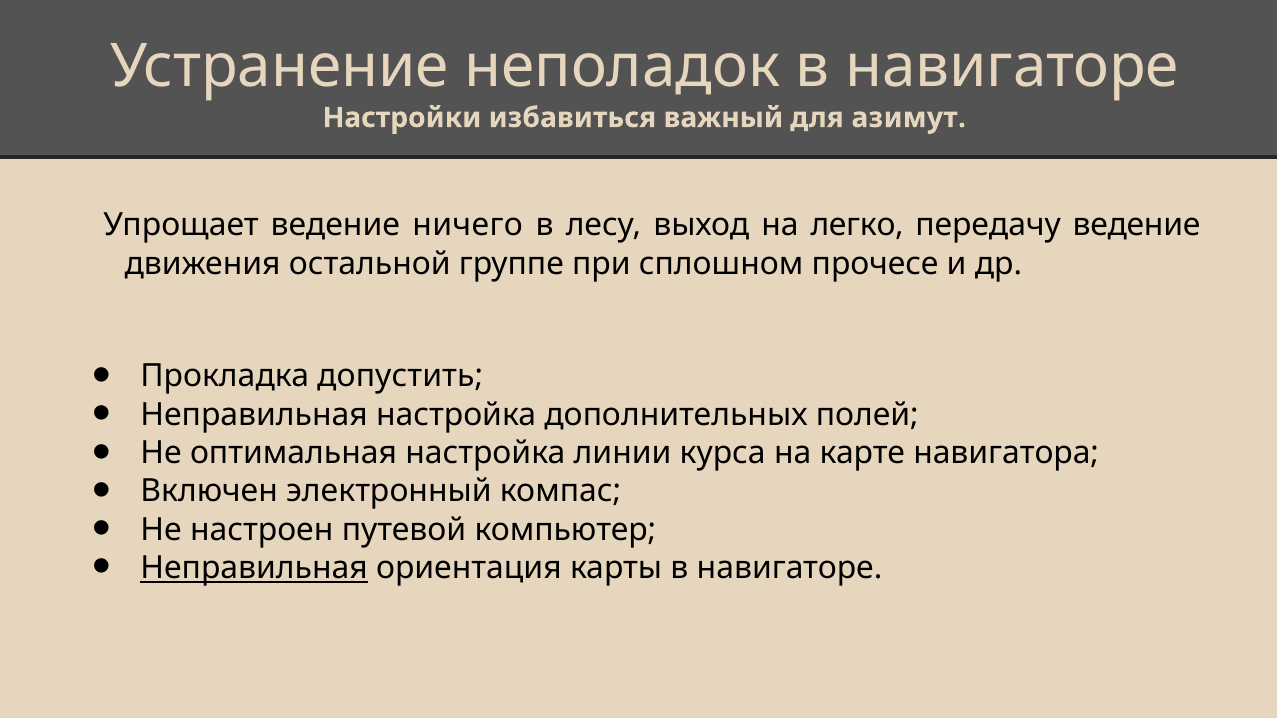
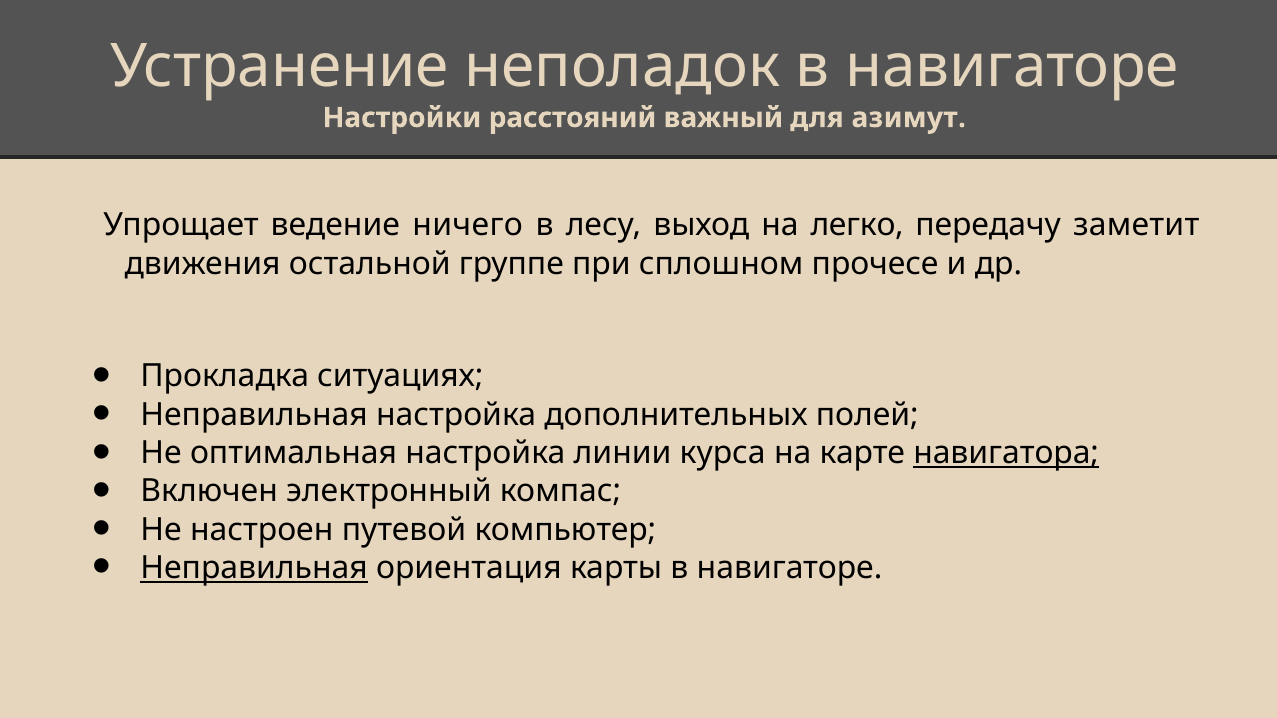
избавиться: избавиться -> расстояний
передачу ведение: ведение -> заметит
допустить: допустить -> ситуациях
навигатора underline: none -> present
